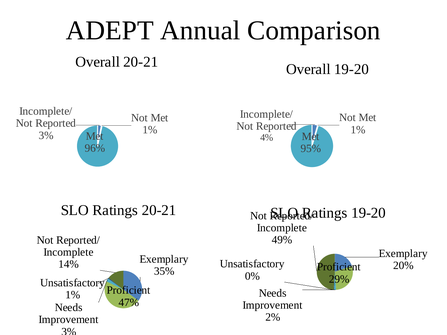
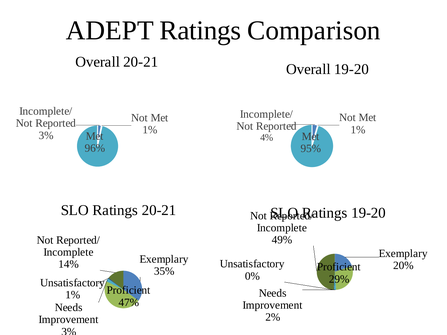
ADEPT Annual: Annual -> Ratings
